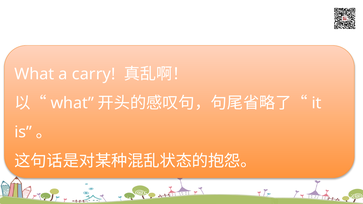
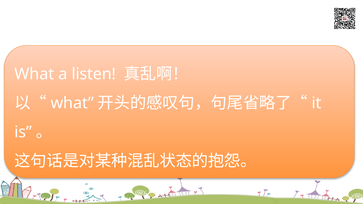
carry: carry -> listen
